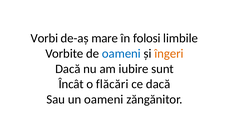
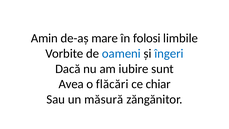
Vorbi: Vorbi -> Amin
îngeri colour: orange -> blue
Încât: Încât -> Avea
ce dacă: dacă -> chiar
un oameni: oameni -> măsură
